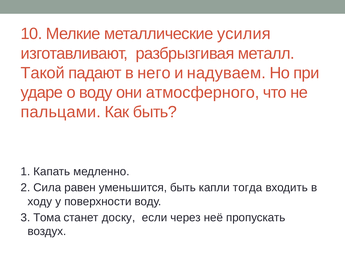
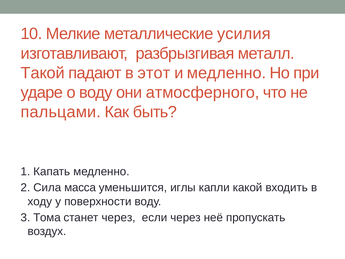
него: него -> этот
и надуваем: надуваем -> медленно
равен: равен -> масса
уменьшится быть: быть -> иглы
тогда: тогда -> какой
станет доску: доску -> через
